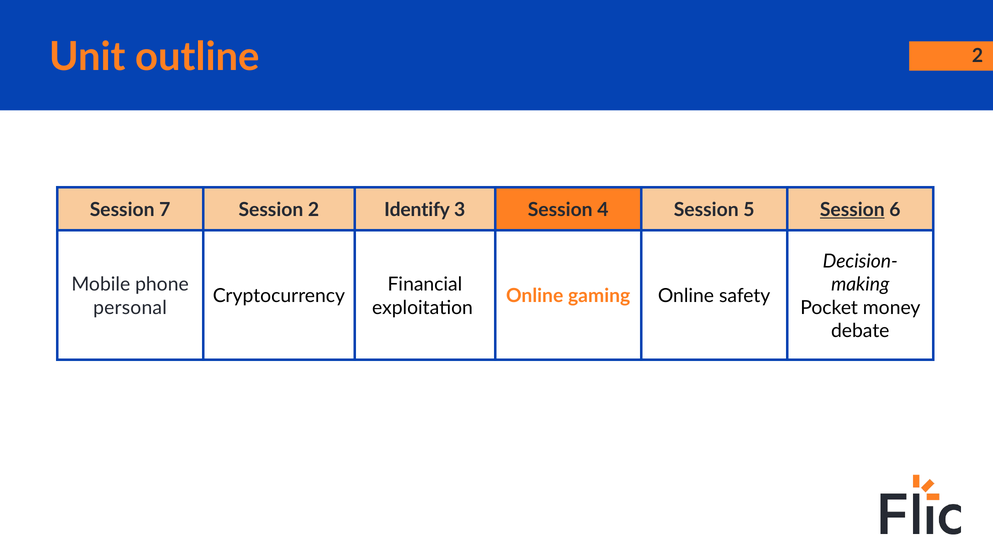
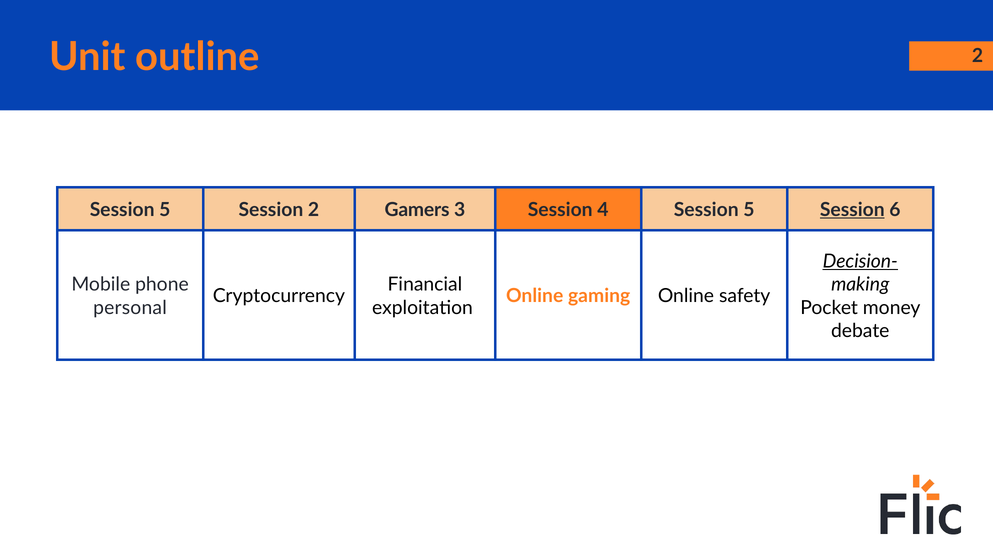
7 at (165, 210): 7 -> 5
Identify: Identify -> Gamers
Decision- underline: none -> present
